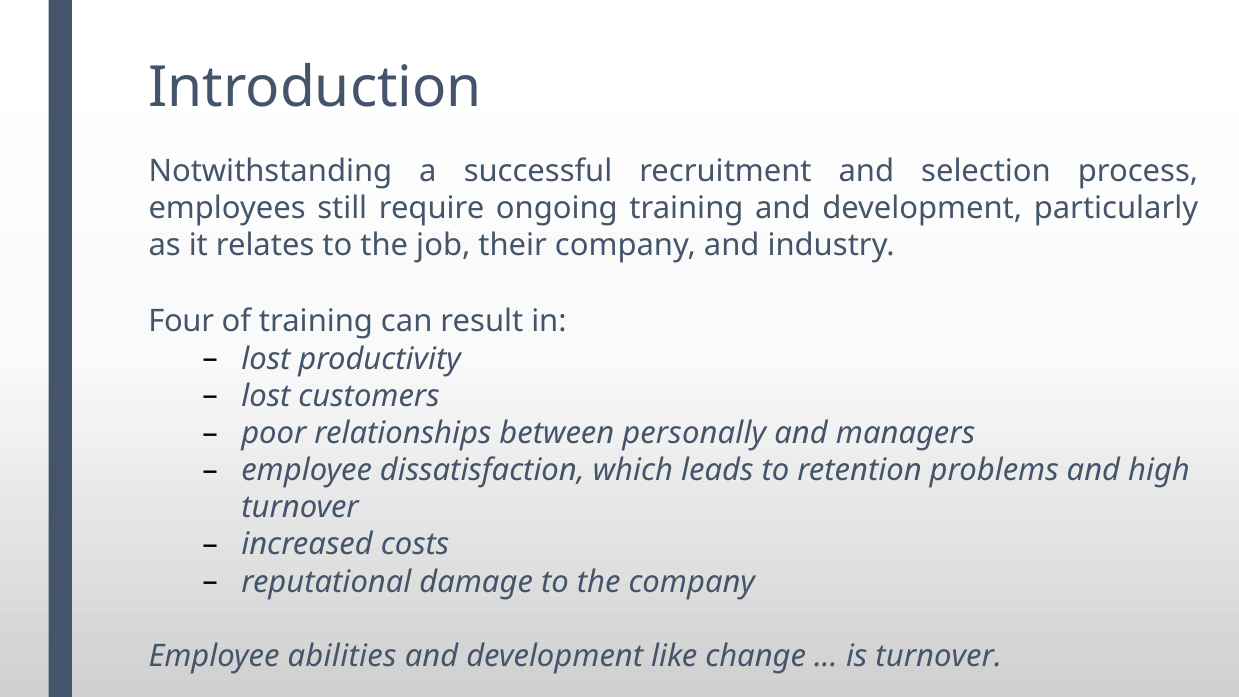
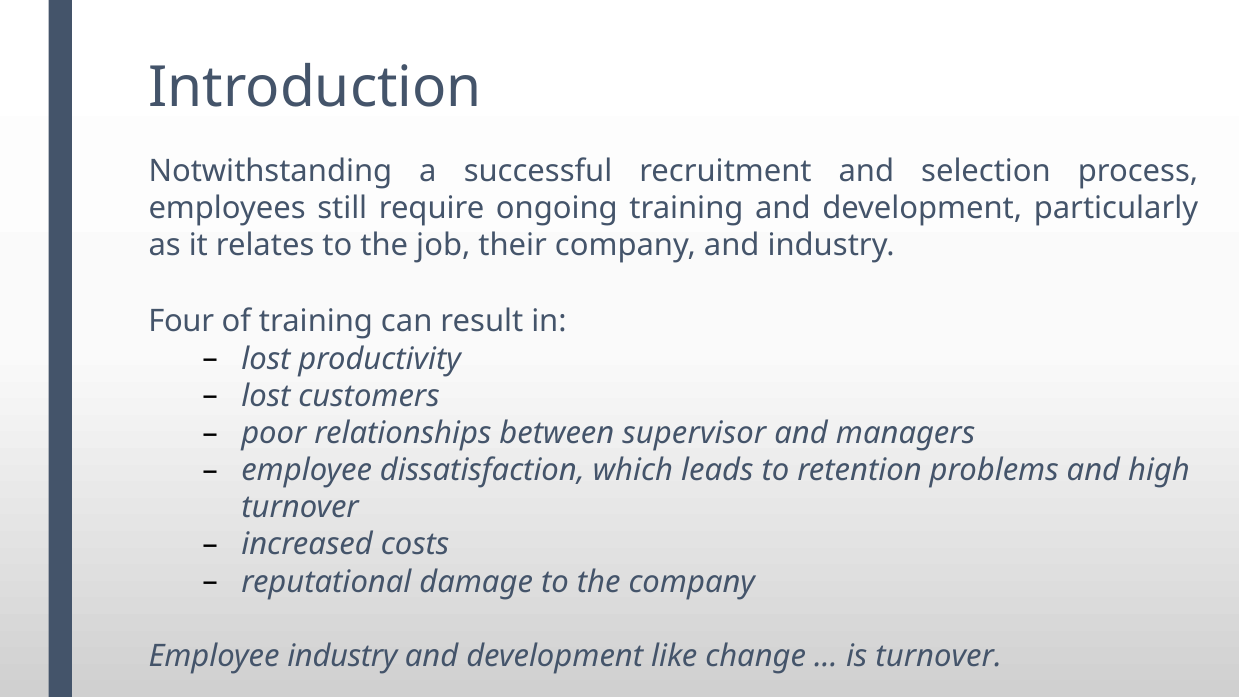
personally: personally -> supervisor
Employee abilities: abilities -> industry
